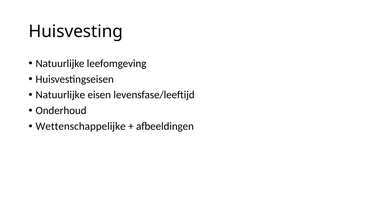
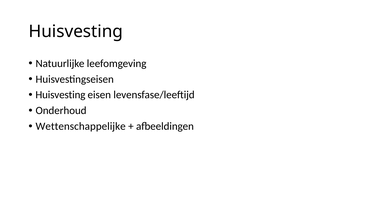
Natuurlijke at (60, 95): Natuurlijke -> Huisvesting
